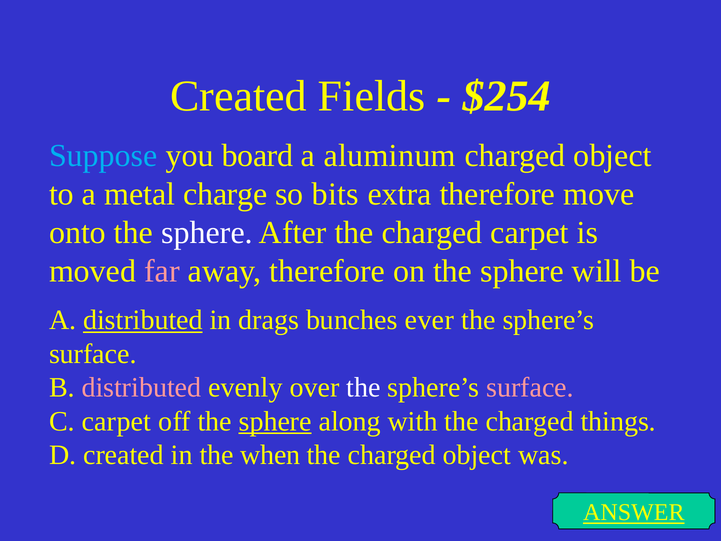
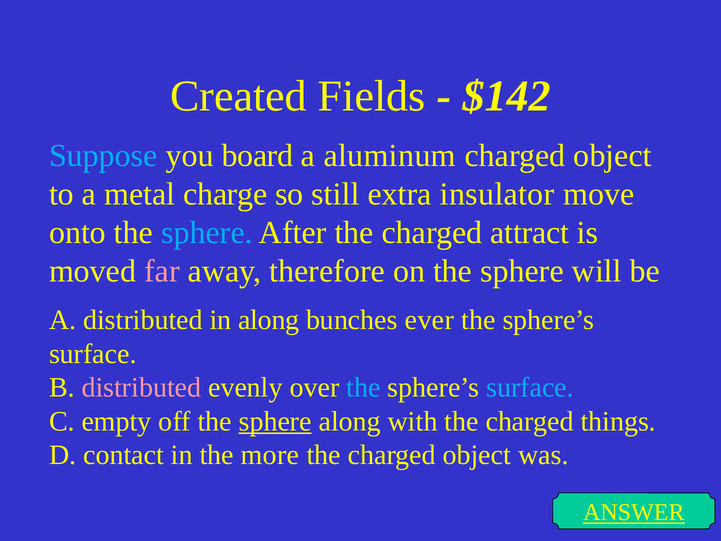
$254: $254 -> $142
bits: bits -> still
extra therefore: therefore -> insulator
sphere at (207, 233) colour: white -> light blue
charged carpet: carpet -> attract
distributed at (143, 320) underline: present -> none
in drags: drags -> along
the at (363, 387) colour: white -> light blue
surface at (530, 387) colour: pink -> light blue
C carpet: carpet -> empty
D created: created -> contact
when: when -> more
